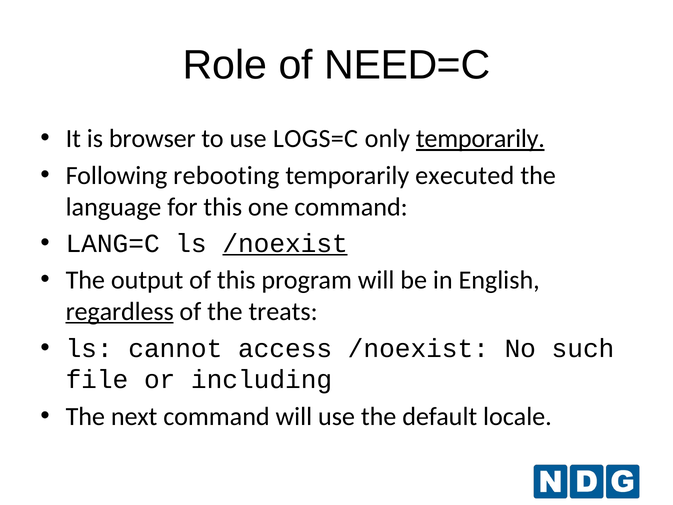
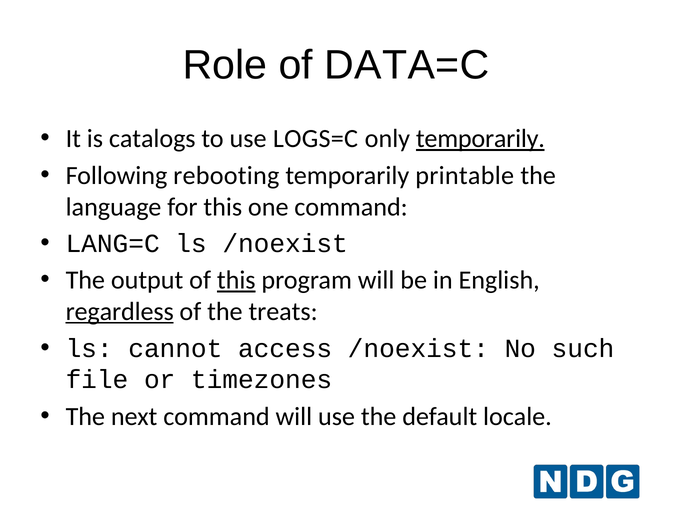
NEED=C: NEED=C -> DATA=C
browser: browser -> catalogs
executed: executed -> printable
/noexist at (285, 243) underline: present -> none
this at (236, 280) underline: none -> present
including: including -> timezones
